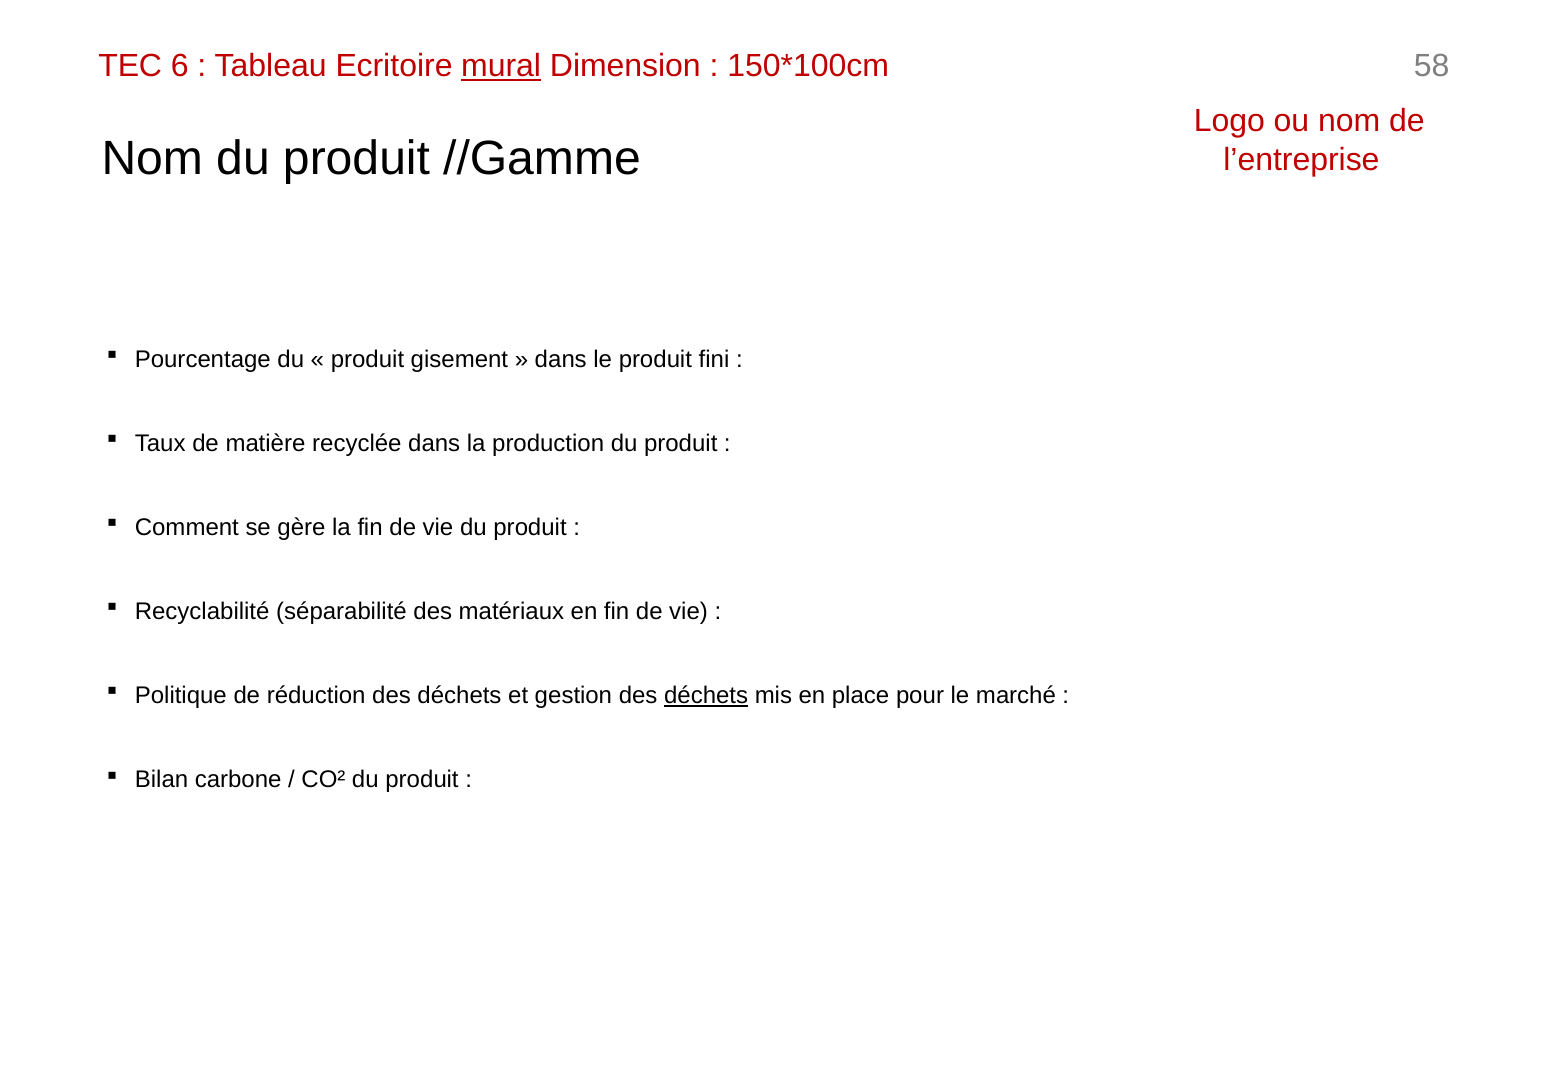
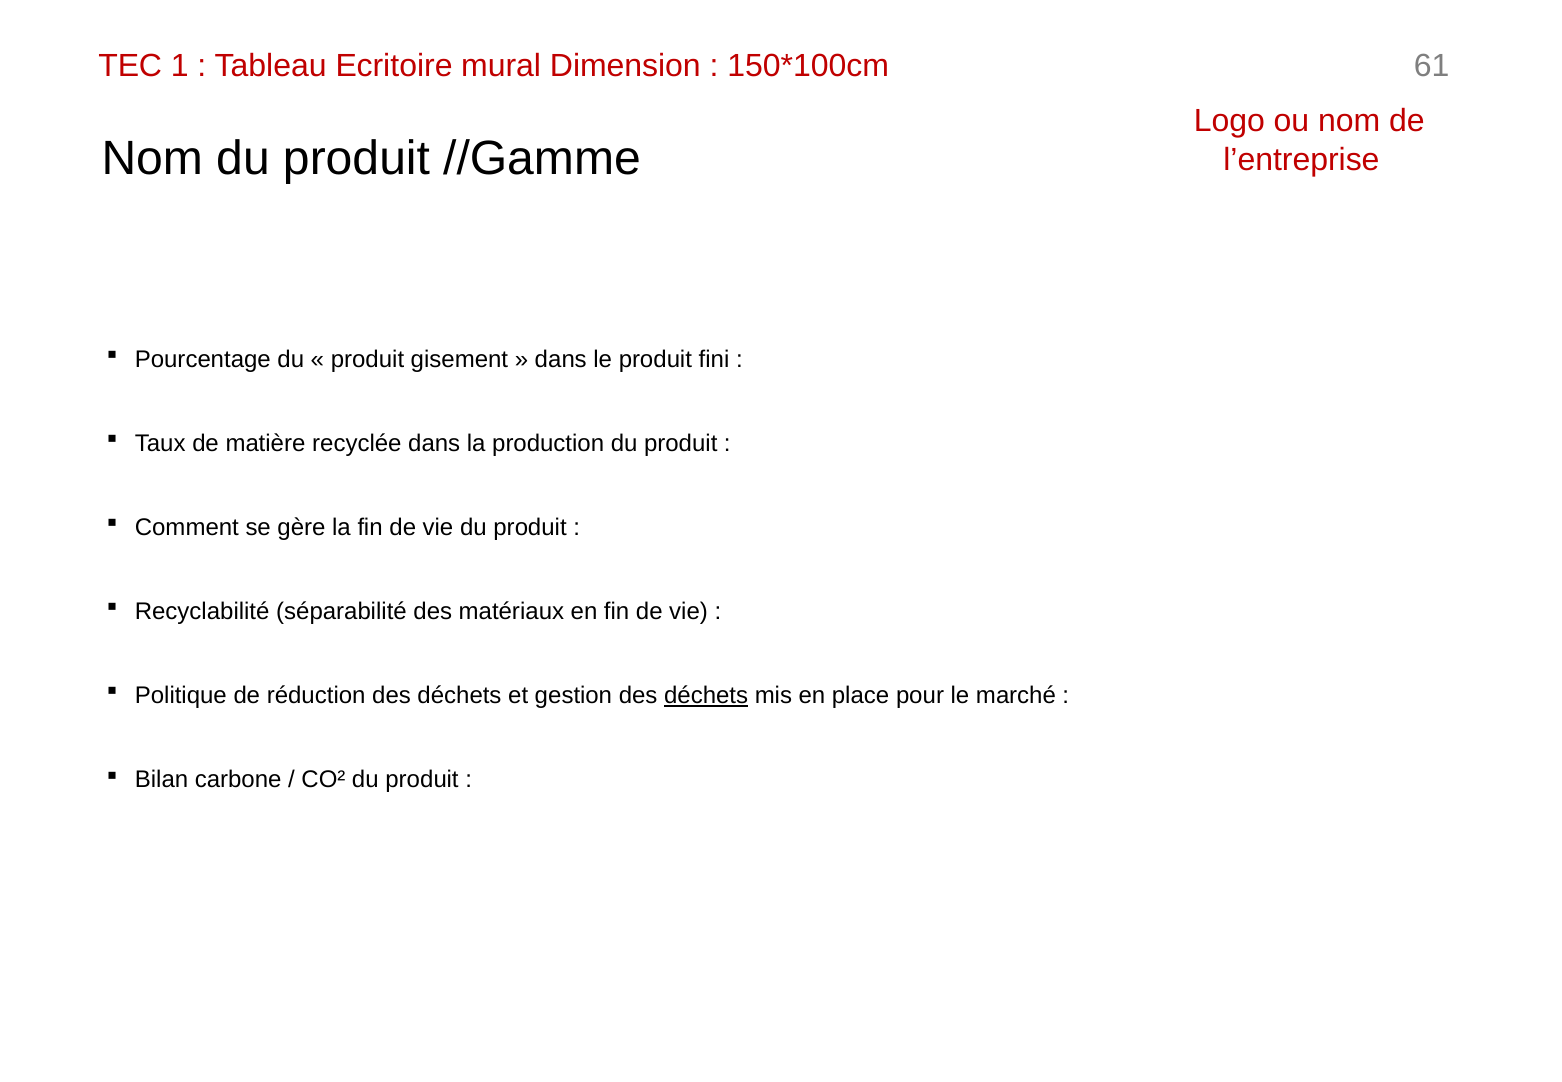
6: 6 -> 1
mural underline: present -> none
58: 58 -> 61
